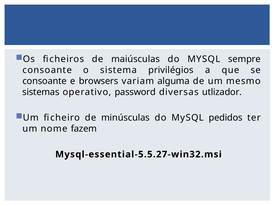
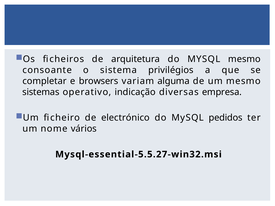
maiúsculas: maiúsculas -> arquitetura
MYSQL sempre: sempre -> mesmo
consoante at (45, 81): consoante -> completar
password: password -> indicação
utlizador: utlizador -> empresa
minúsculas: minúsculas -> electrónico
fazem: fazem -> vários
